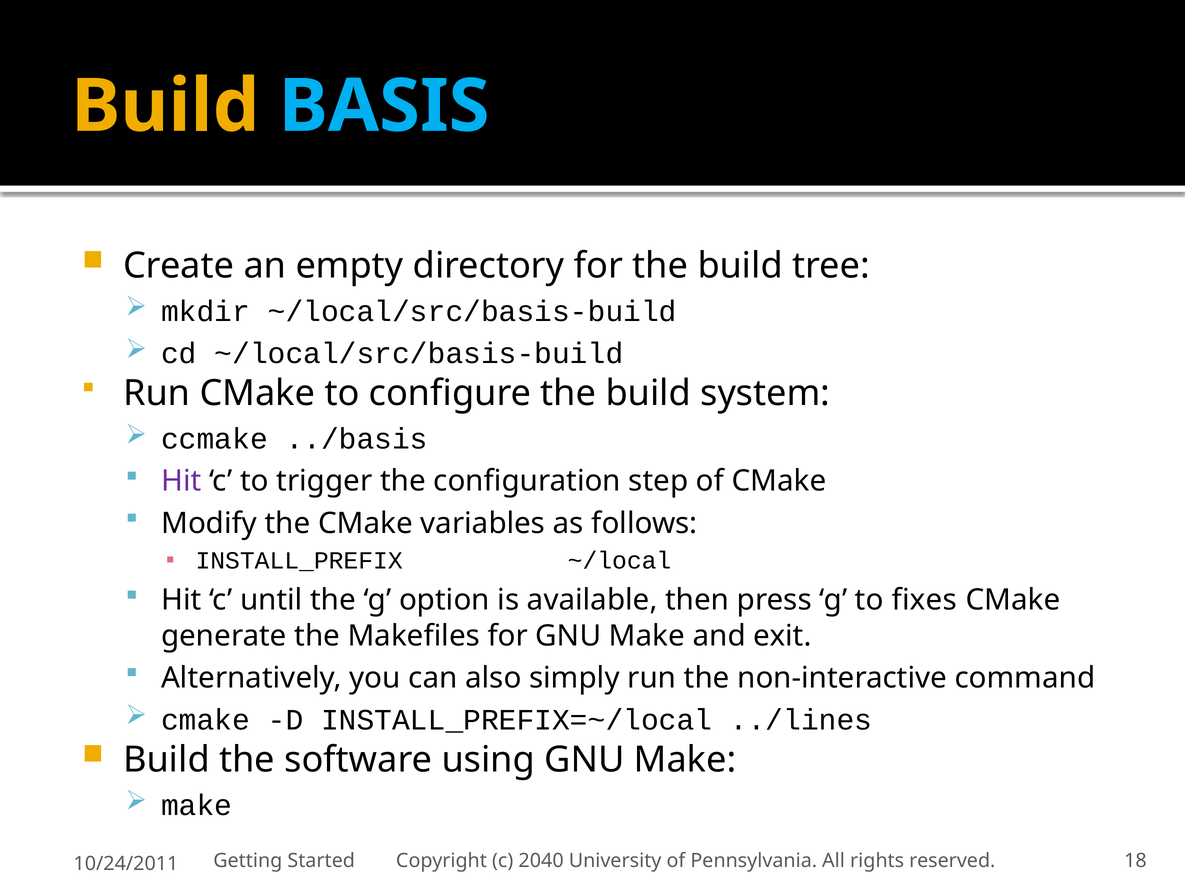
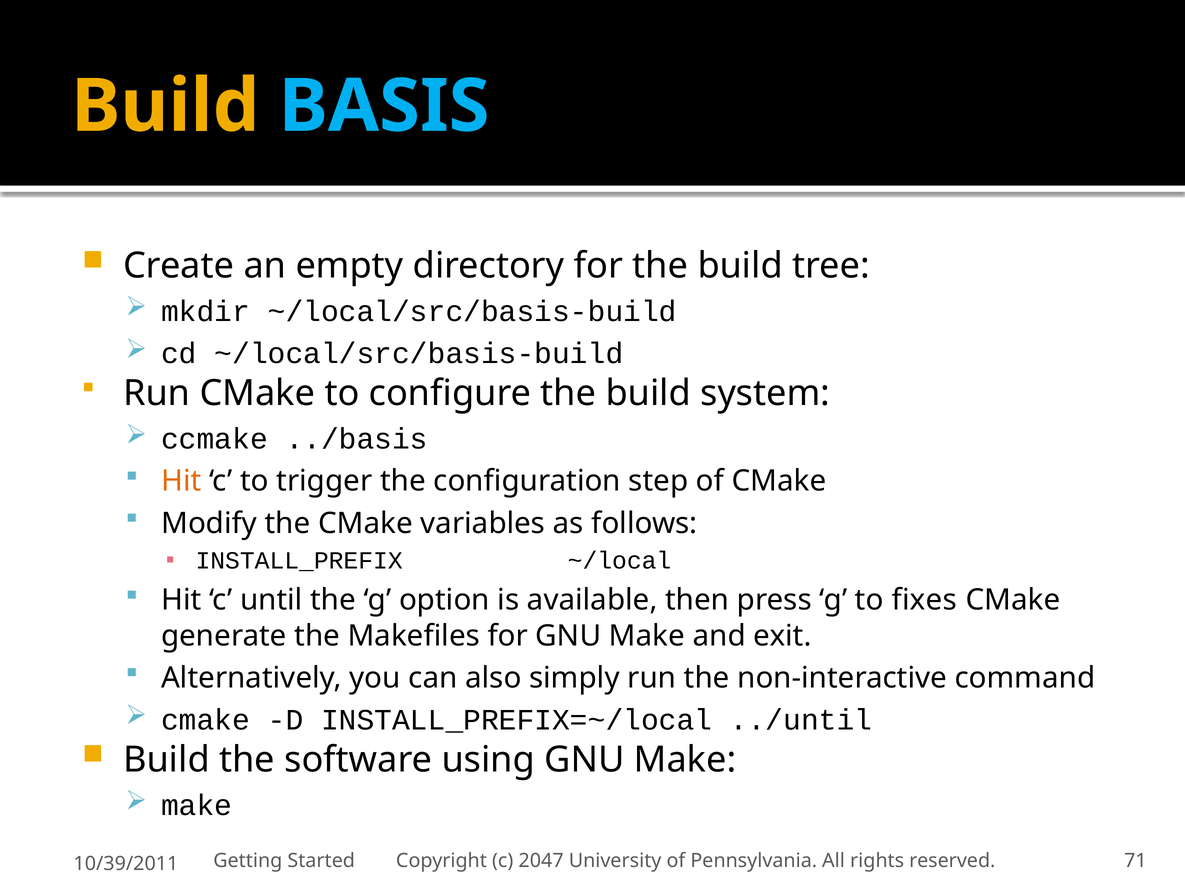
Hit at (181, 482) colour: purple -> orange
../lines: ../lines -> ../until
2040: 2040 -> 2047
18: 18 -> 71
10/24/2011: 10/24/2011 -> 10/39/2011
